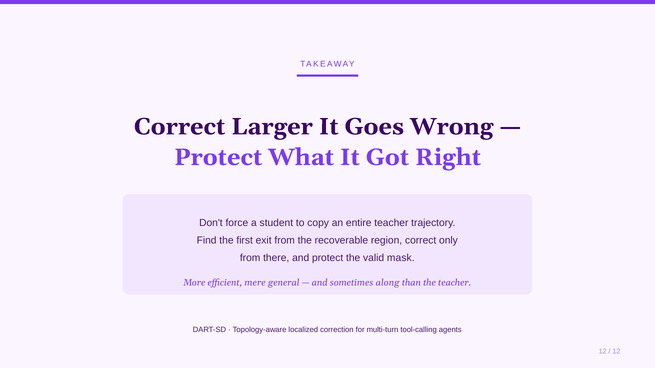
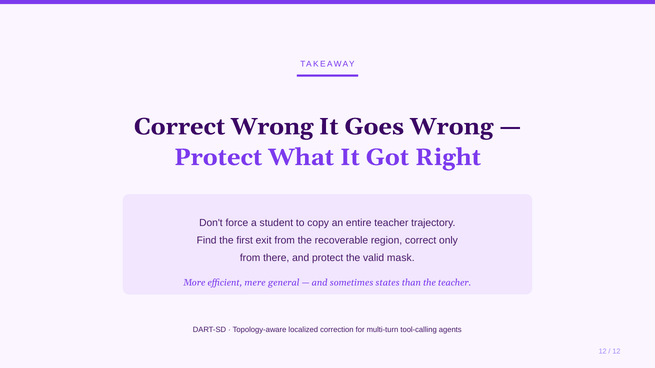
Correct Larger: Larger -> Wrong
along: along -> states
